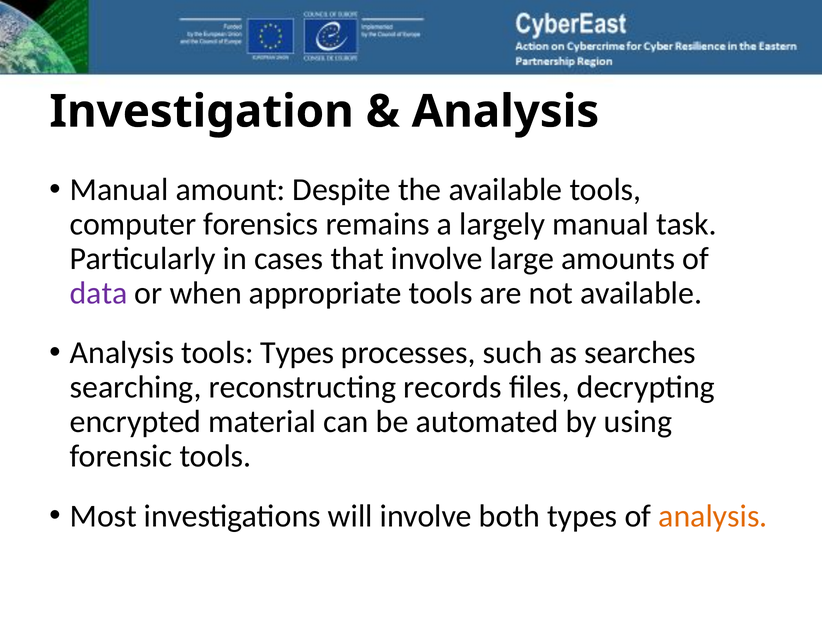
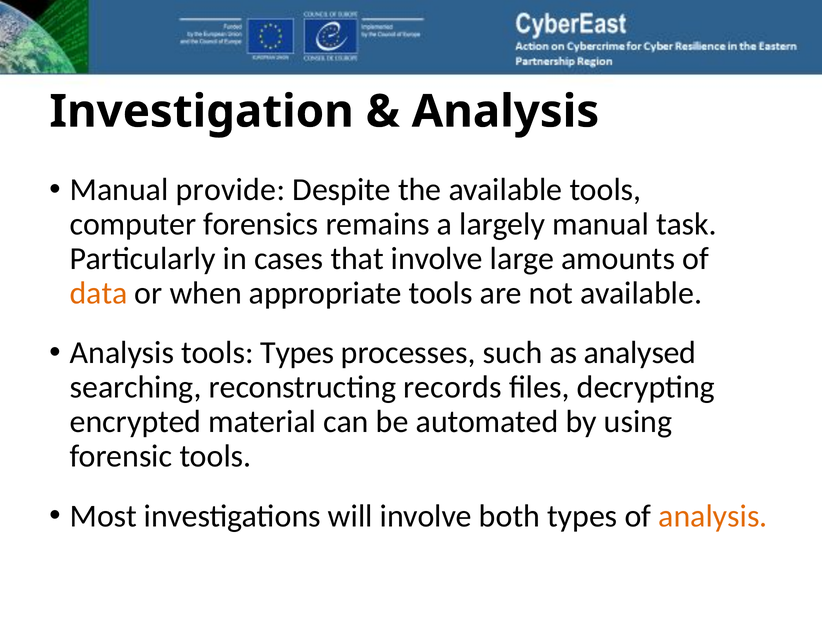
amount: amount -> provide
data colour: purple -> orange
searches: searches -> analysed
